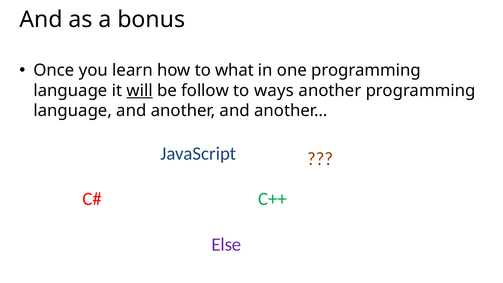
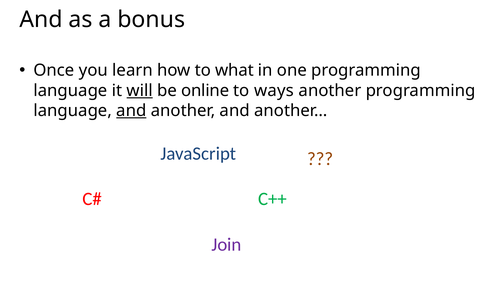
follow: follow -> online
and at (131, 111) underline: none -> present
Else: Else -> Join
